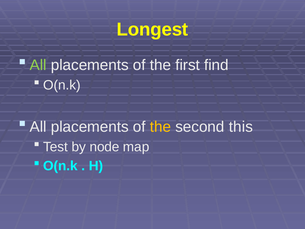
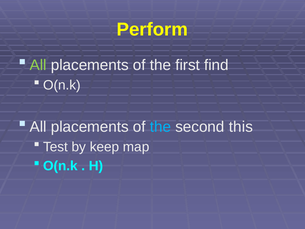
Longest: Longest -> Perform
the at (160, 127) colour: yellow -> light blue
node: node -> keep
